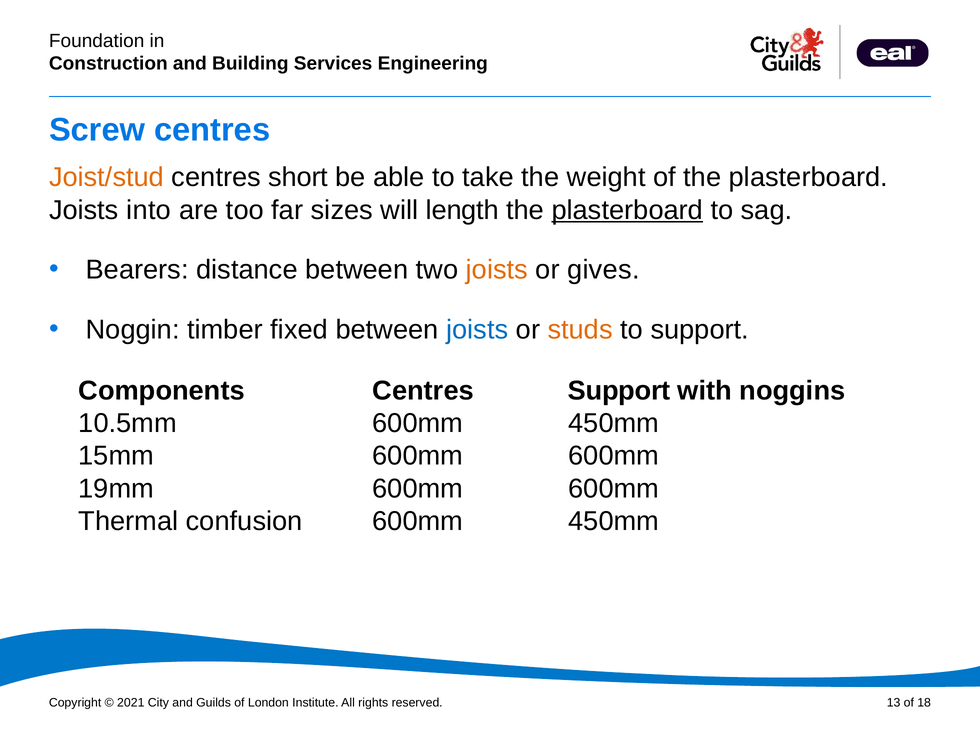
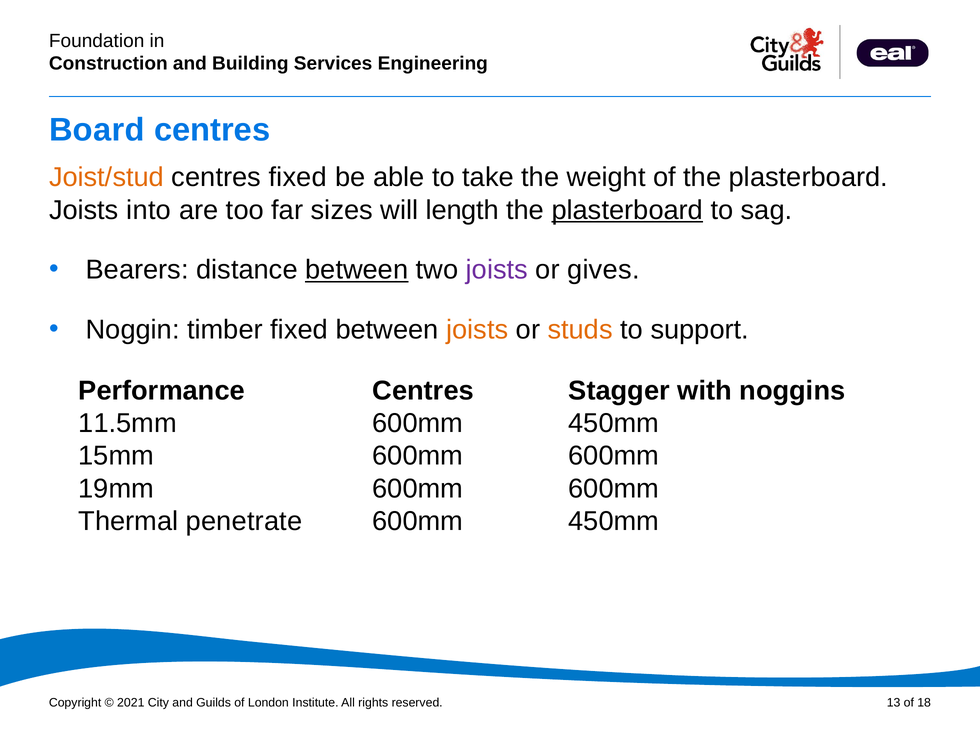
Screw: Screw -> Board
centres short: short -> ﬁxed
between at (357, 270) underline: none -> present
joists at (497, 270) colour: orange -> purple
joists at (477, 330) colour: blue -> orange
Components: Components -> Performance
Centres Support: Support -> Stagger
10.5mm: 10.5mm -> 11.5mm
confusion: confusion -> penetrate
